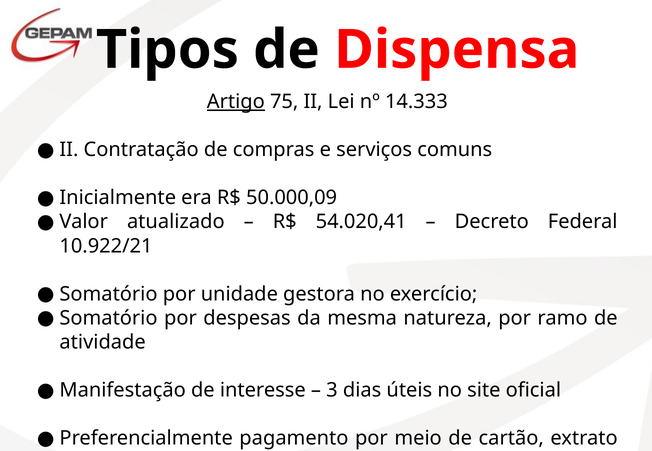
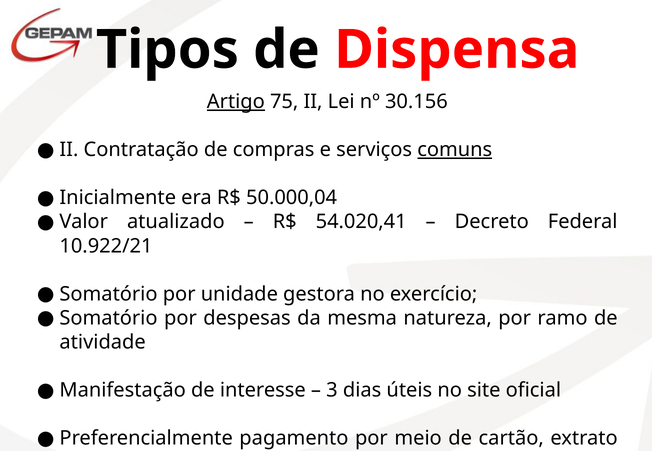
14.333: 14.333 -> 30.156
comuns underline: none -> present
50.000,09: 50.000,09 -> 50.000,04
